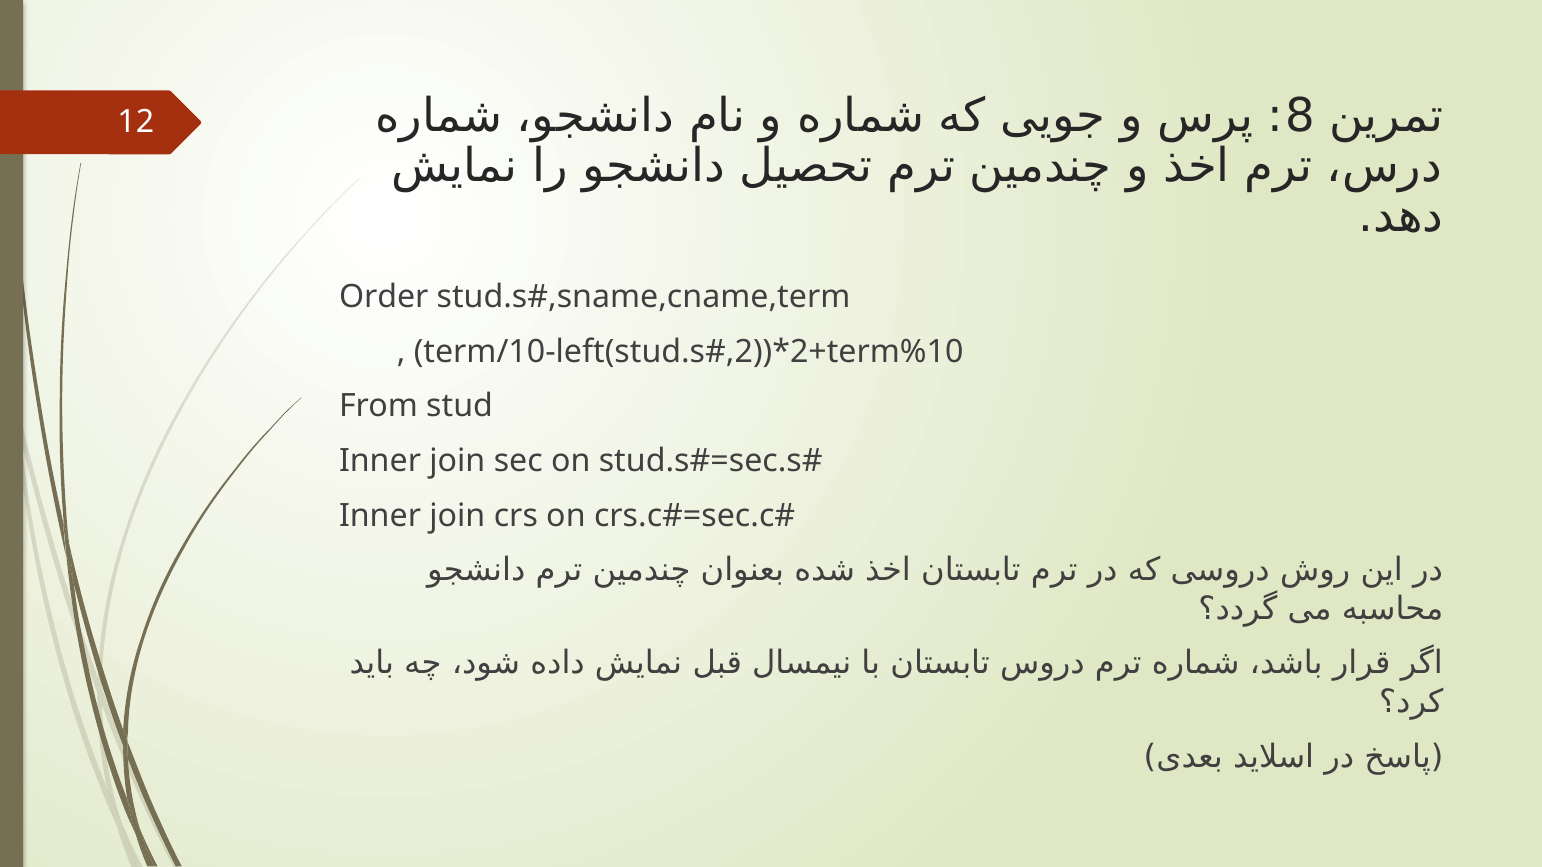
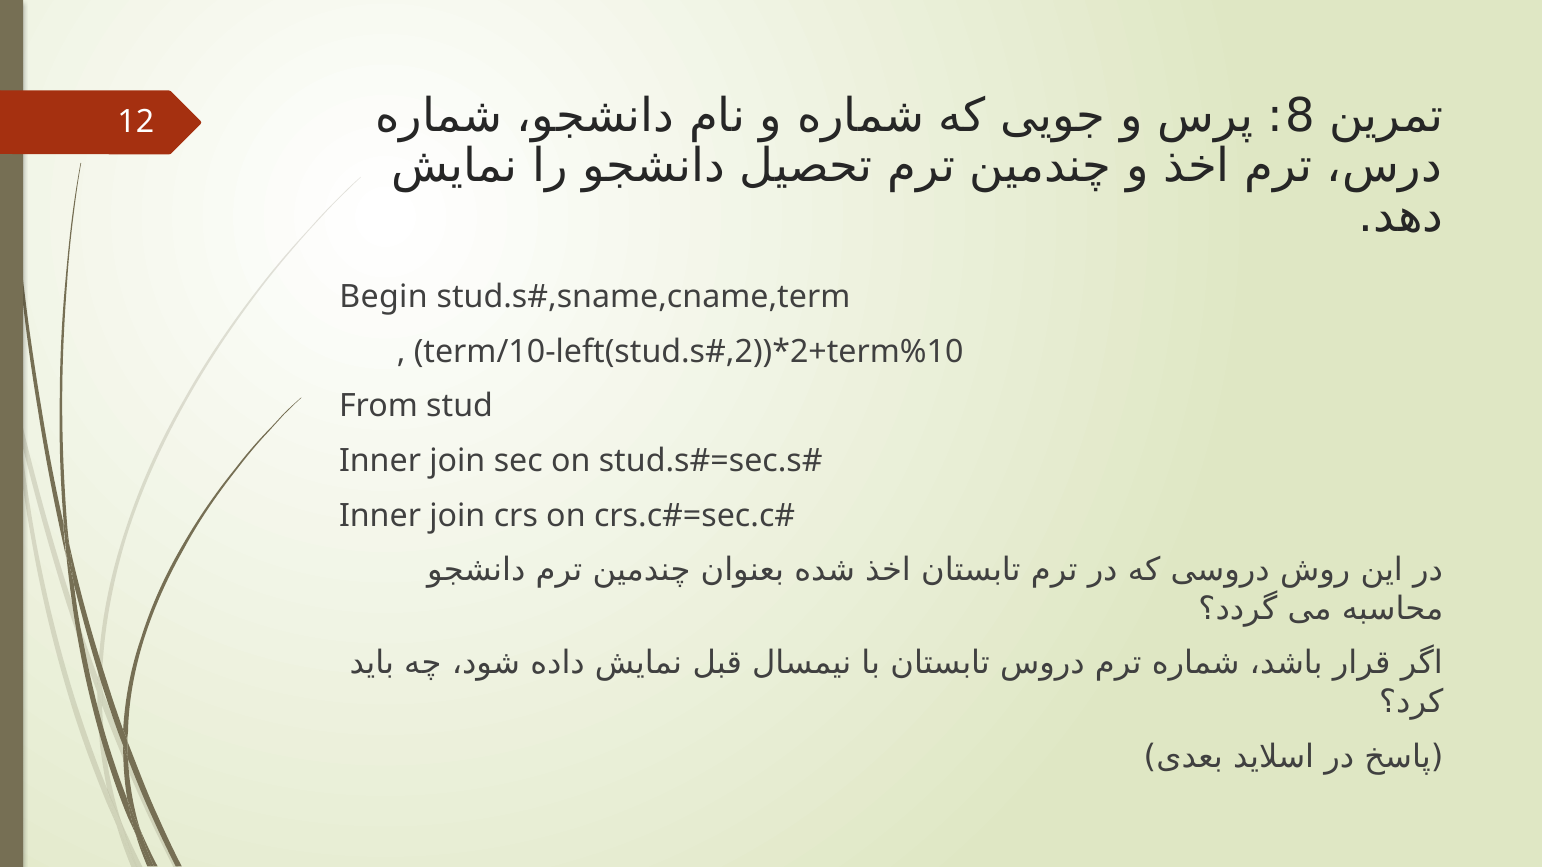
Order: Order -> Begin
